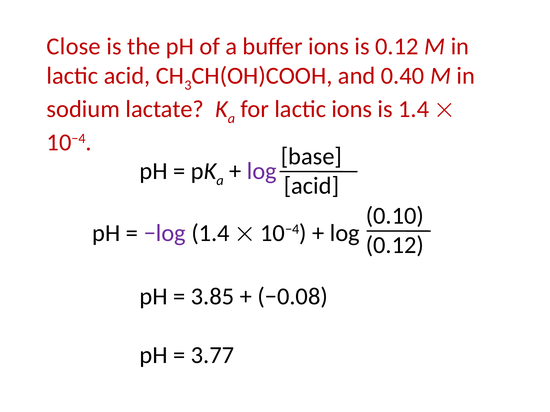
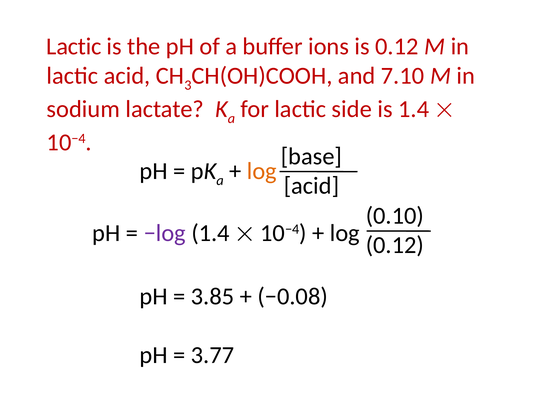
Close at (74, 47): Close -> Lactic
0.40: 0.40 -> 7.10
lactic ions: ions -> side
log at (262, 171) colour: purple -> orange
